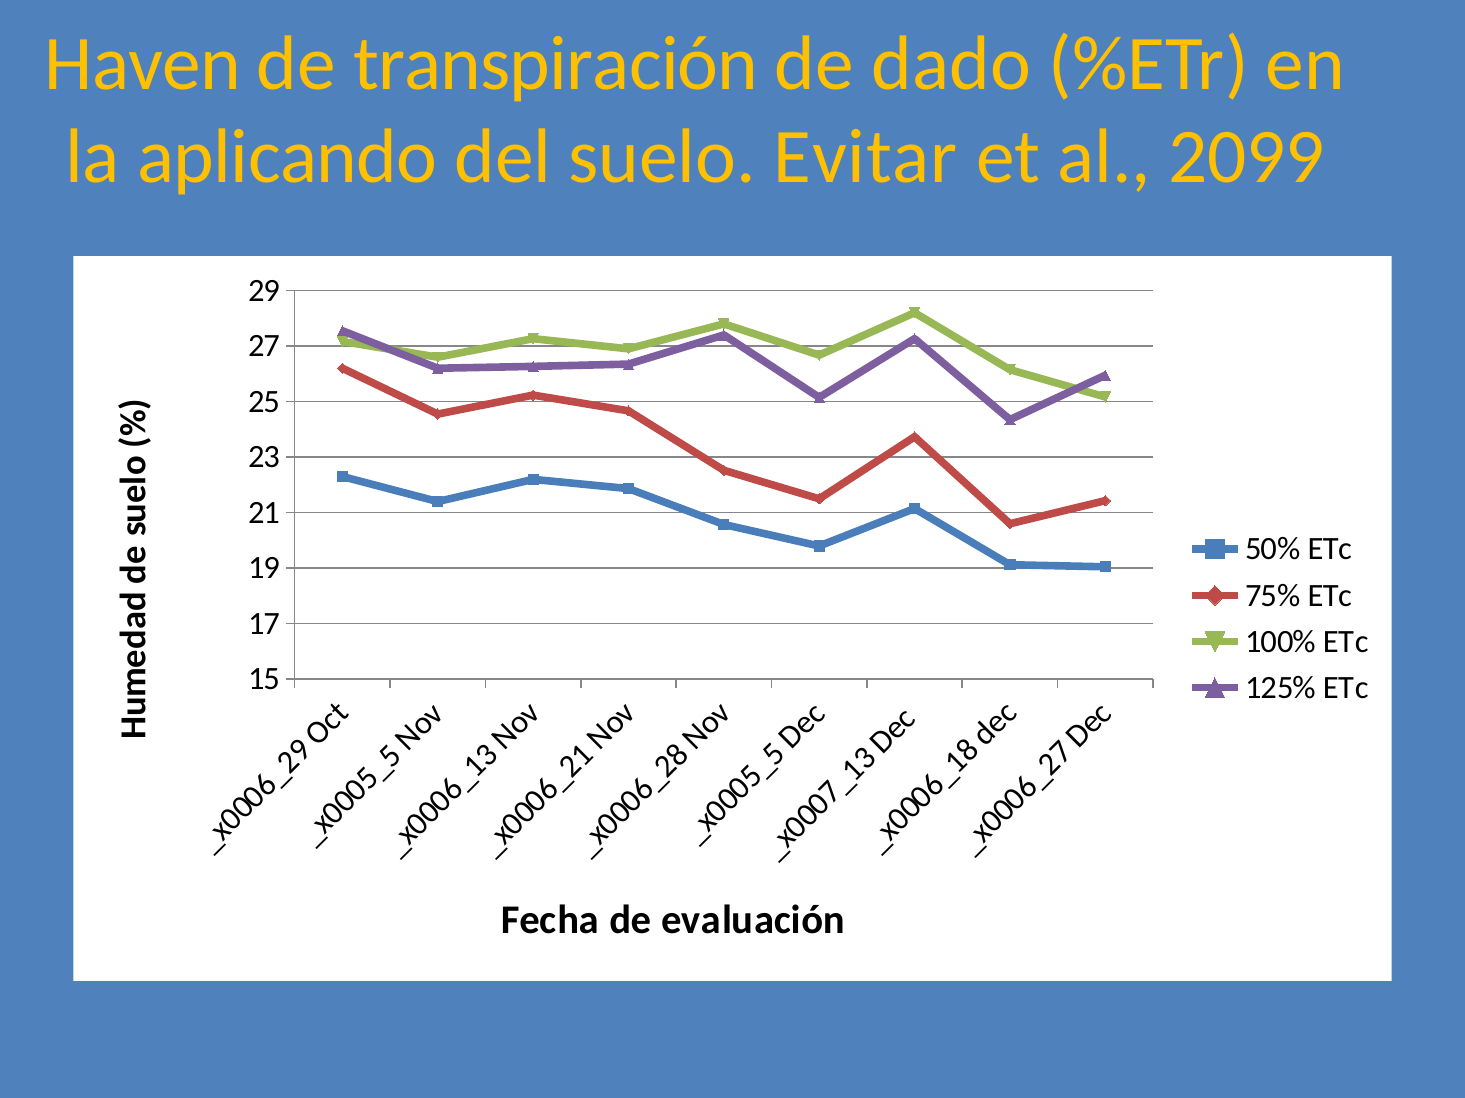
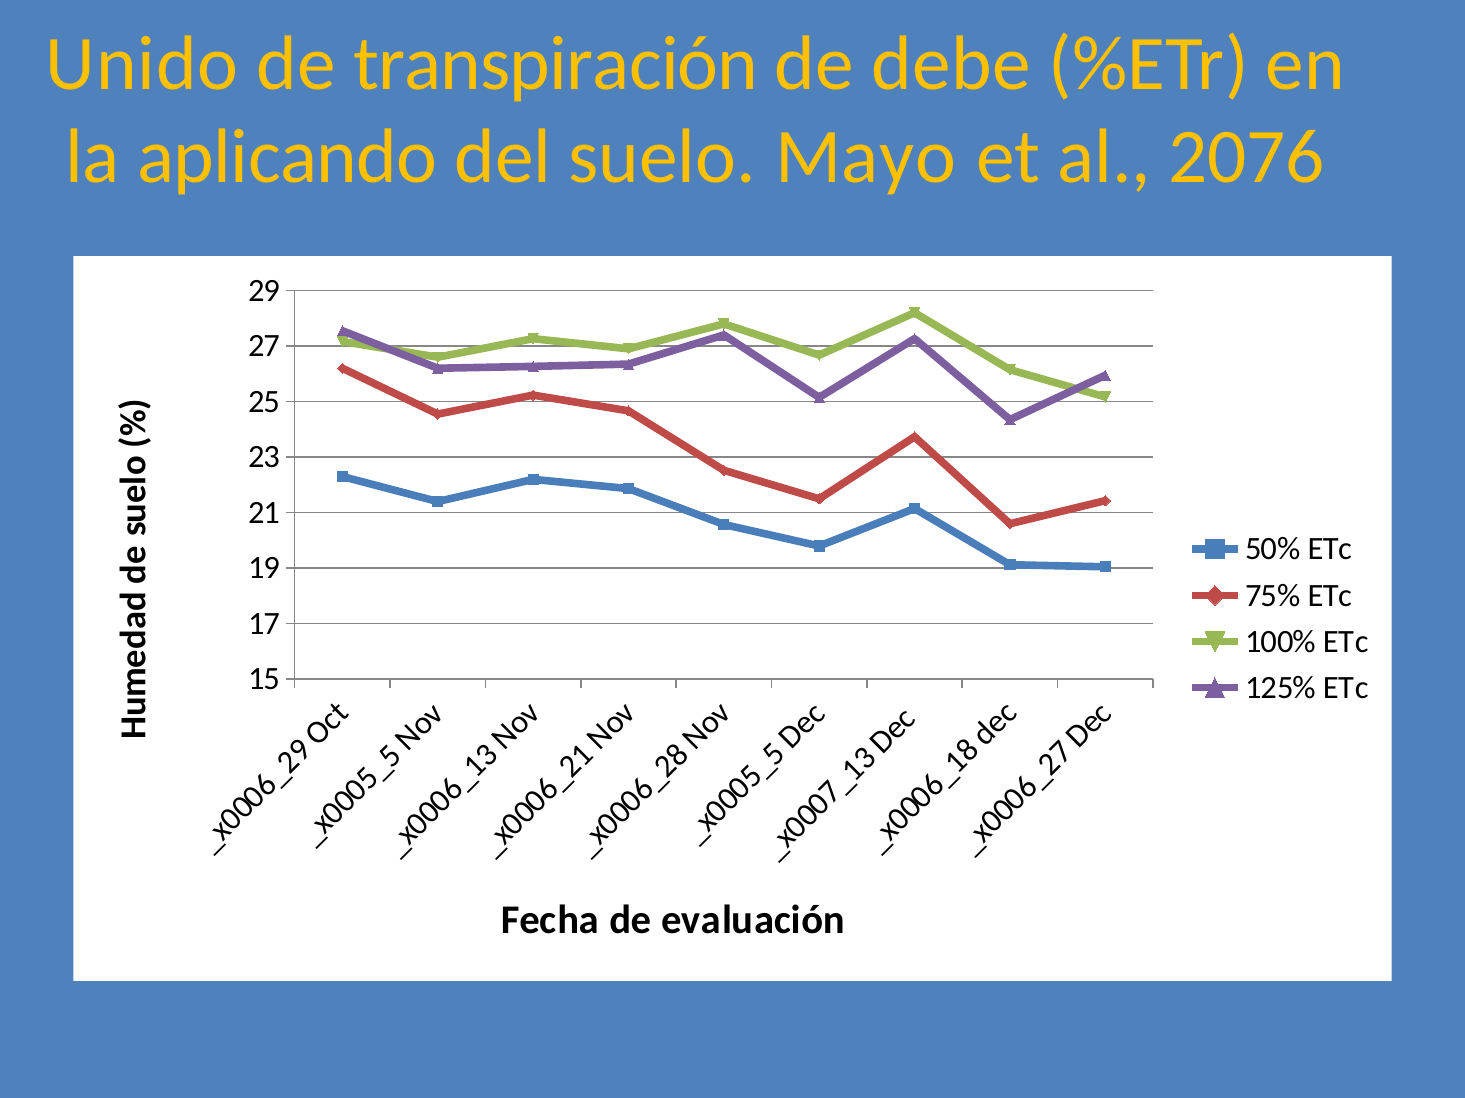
Haven: Haven -> Unido
dado: dado -> debe
Evitar: Evitar -> Mayo
2099: 2099 -> 2076
